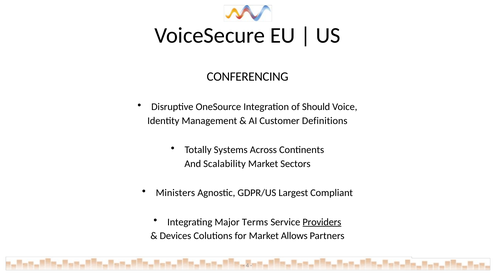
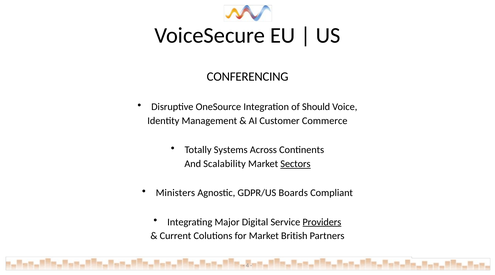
Definitions: Definitions -> Commerce
Sectors underline: none -> present
Largest: Largest -> Boards
Terms: Terms -> Digital
Devices: Devices -> Current
Allows: Allows -> British
